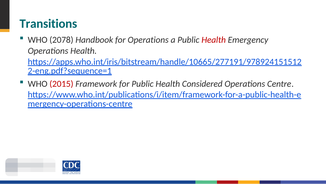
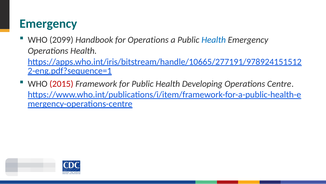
Transitions at (48, 24): Transitions -> Emergency
2078: 2078 -> 2099
Health at (214, 40) colour: red -> blue
Considered: Considered -> Developing
